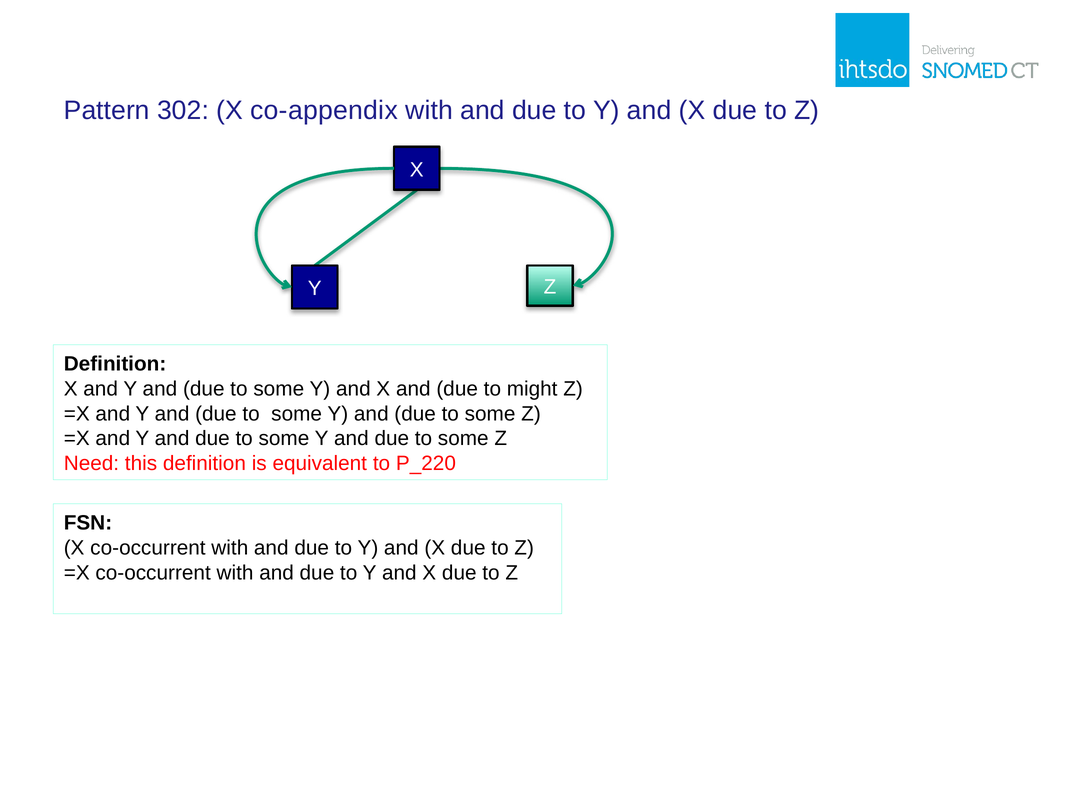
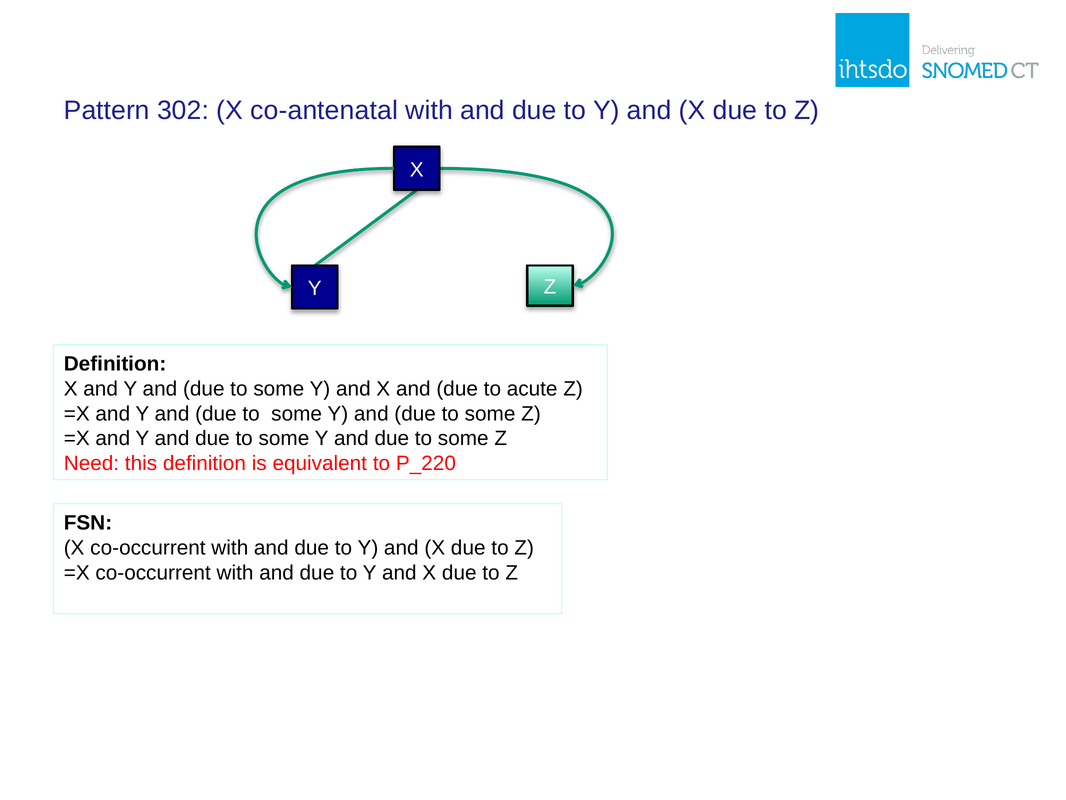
co-appendix: co-appendix -> co-antenatal
might: might -> acute
